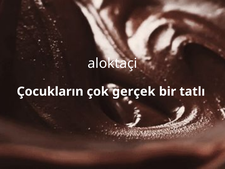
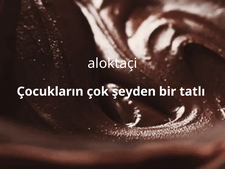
gerçek: gerçek -> şeyden
